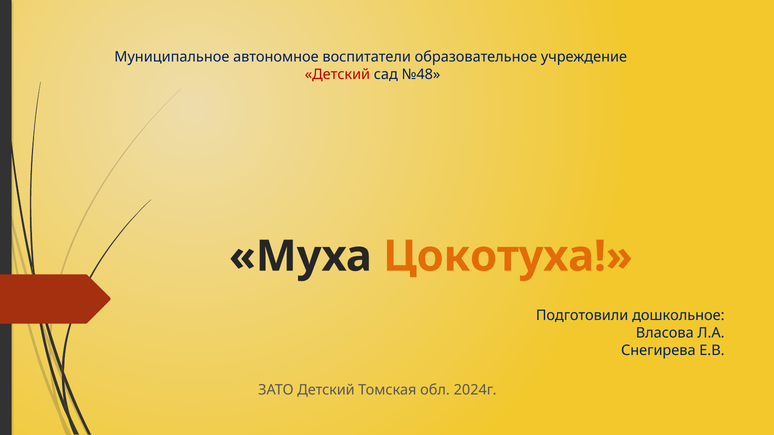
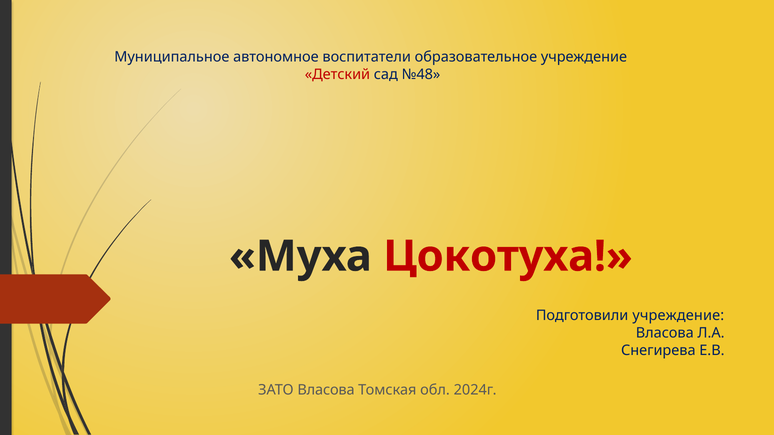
Цокотуха colour: orange -> red
Подготовили дошкольное: дошкольное -> учреждение
ЗАТО Детский: Детский -> Власова
